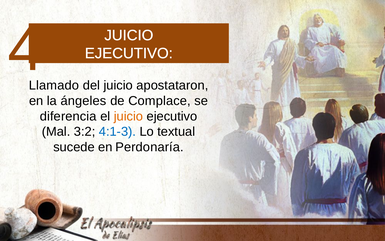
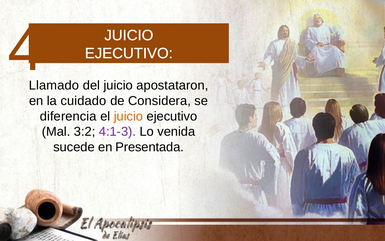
ángeles: ángeles -> cuidado
Complace: Complace -> Considera
4:1-3 colour: blue -> purple
textual: textual -> venida
Perdonaría: Perdonaría -> Presentada
